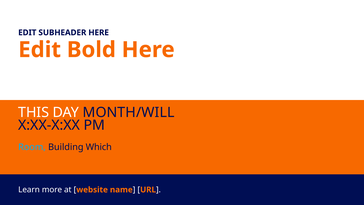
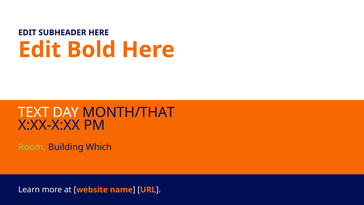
THIS: THIS -> TEXT
MONTH/WILL: MONTH/WILL -> MONTH/THAT
Room colour: light blue -> light green
